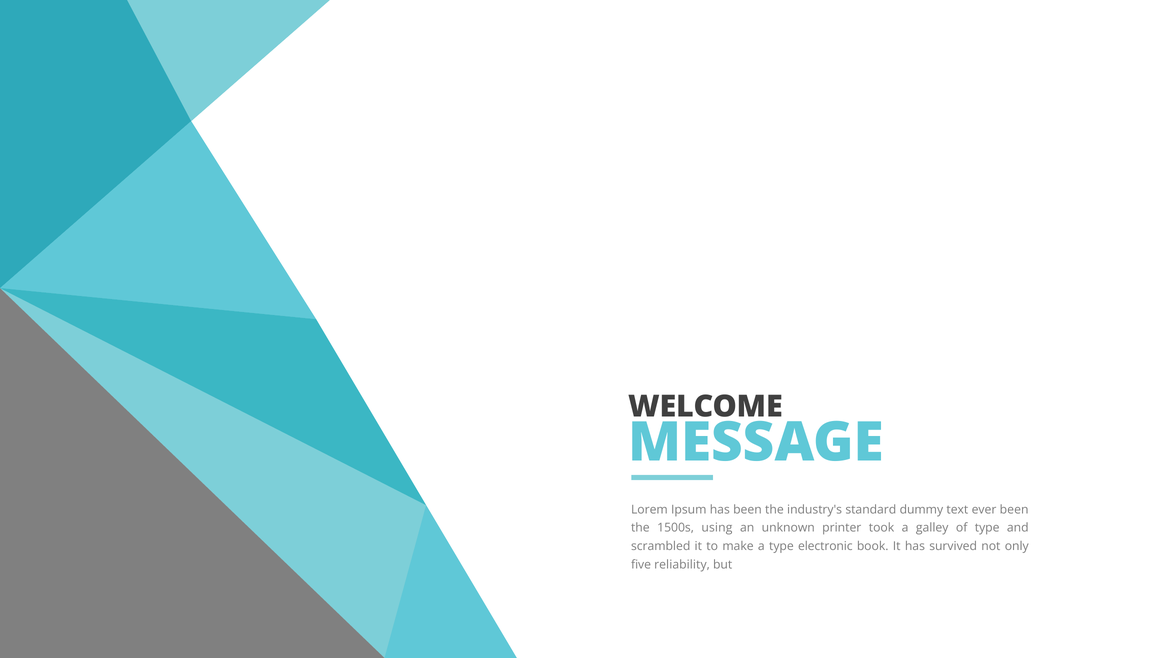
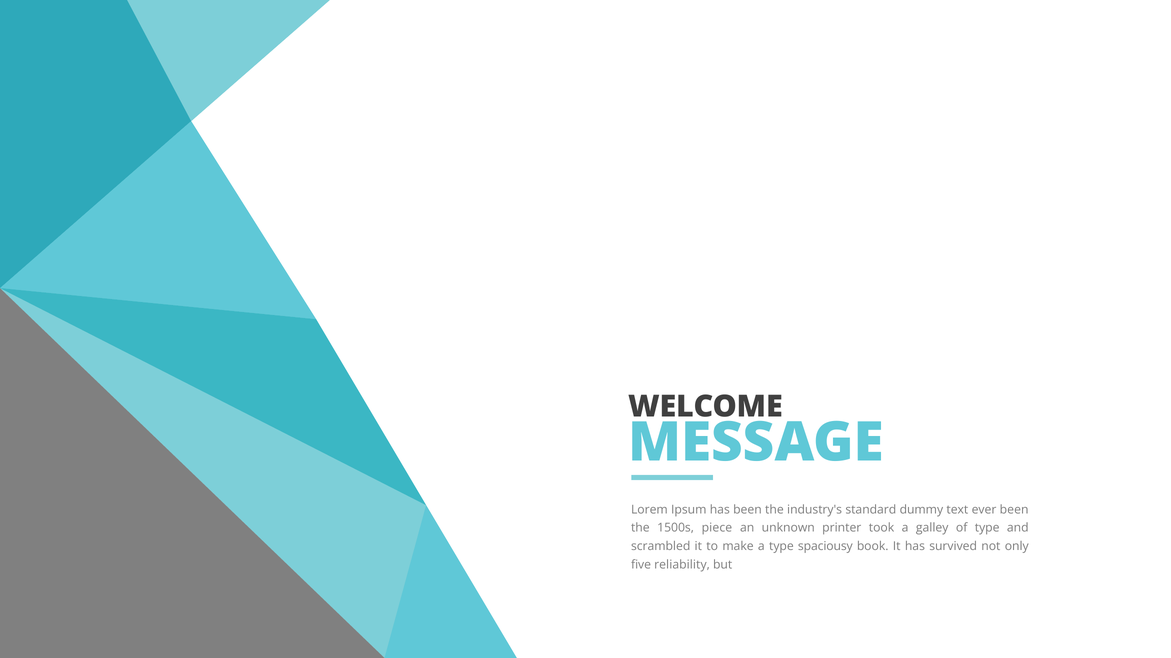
using: using -> piece
electronic: electronic -> spaciousy
